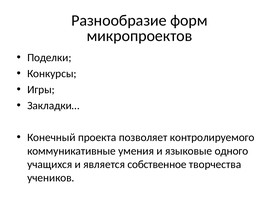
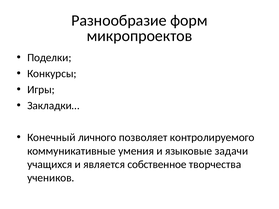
проекта: проекта -> личного
одного: одного -> задачи
